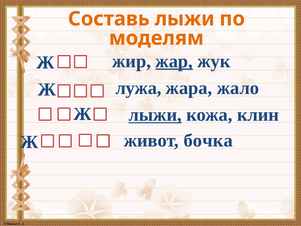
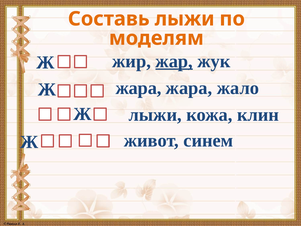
лужа at (138, 88): лужа -> жара
лыжи at (155, 115) underline: present -> none
бочка: бочка -> синем
